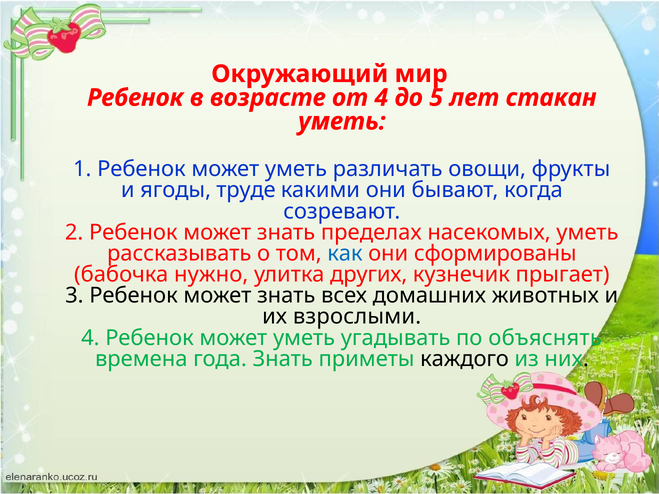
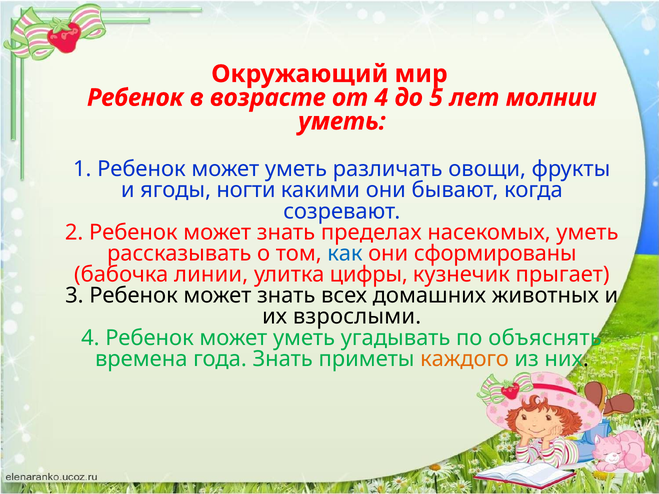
стакан: стакан -> молнии
труде: труде -> ногти
нужно: нужно -> линии
других: других -> цифры
каждого colour: black -> orange
